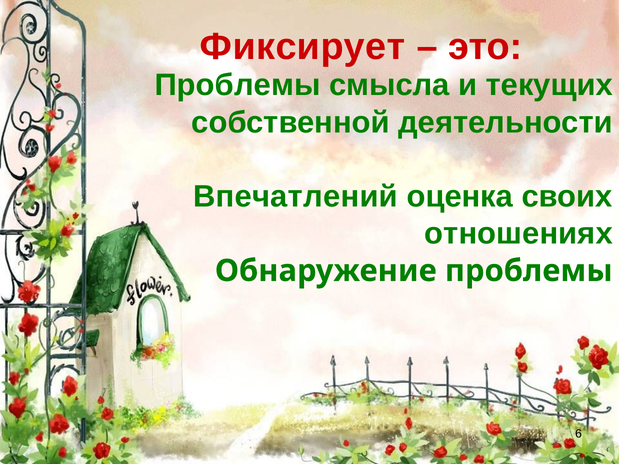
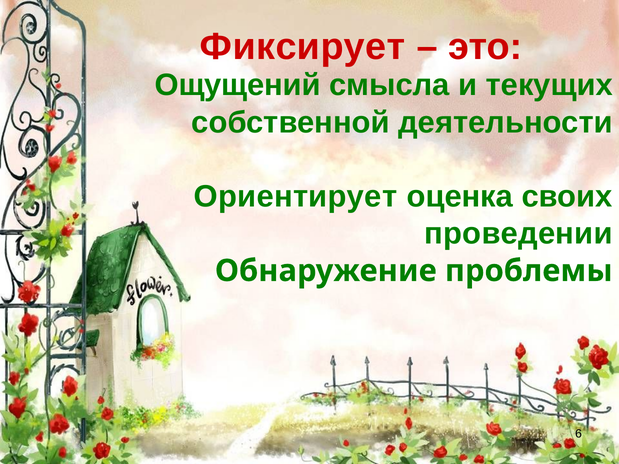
Проблемы at (238, 85): Проблемы -> Ощущений
Впечатлений: Впечатлений -> Ориентирует
отношениях: отношениях -> проведении
